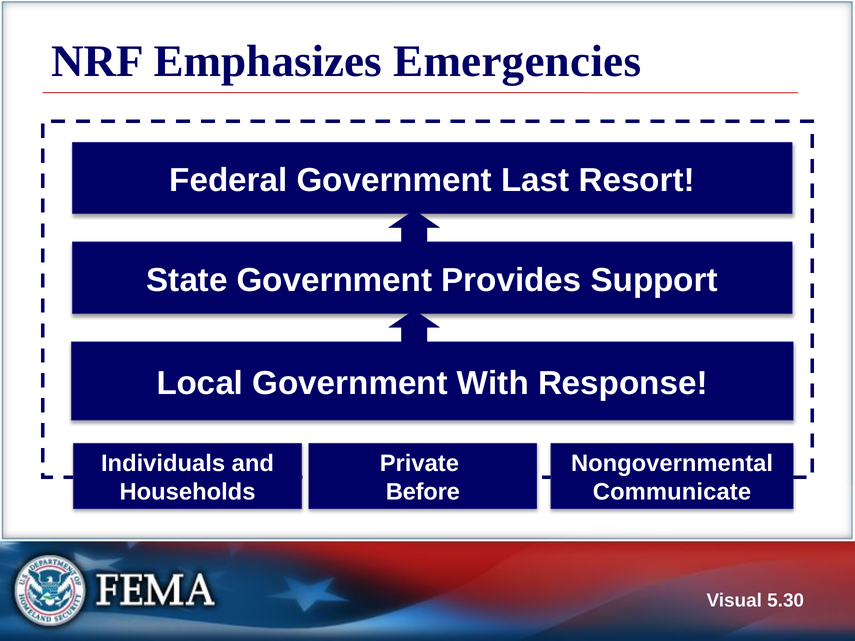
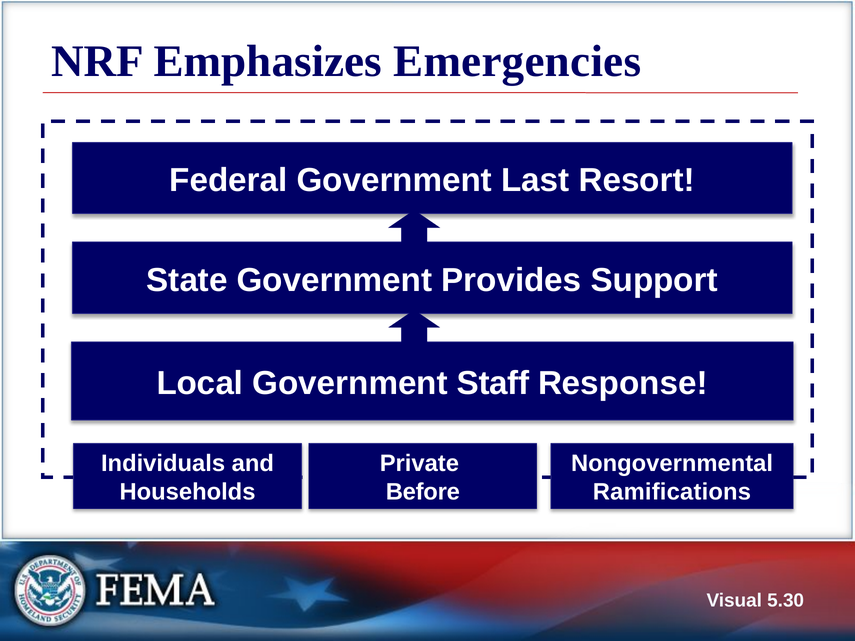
With: With -> Staff
Communicate: Communicate -> Ramifications
